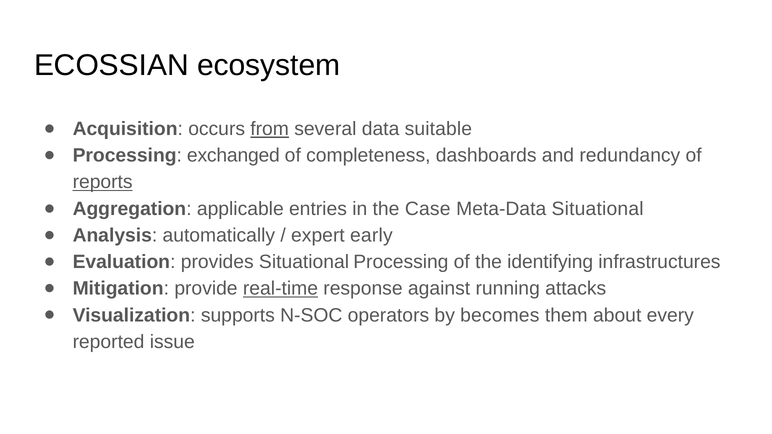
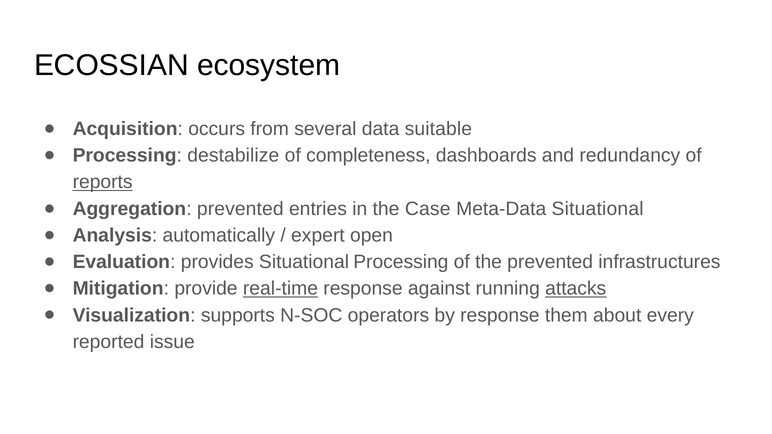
from underline: present -> none
exchanged: exchanged -> destabilize
Aggregation applicable: applicable -> prevented
early: early -> open
the identifying: identifying -> prevented
attacks underline: none -> present
by becomes: becomes -> response
